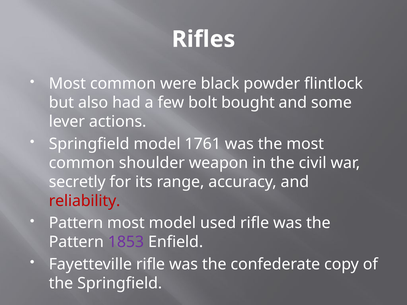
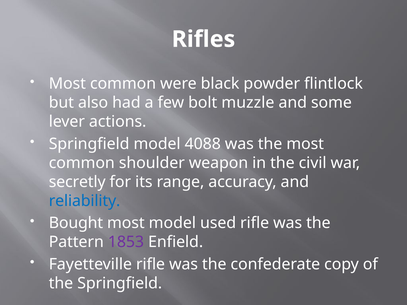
bought: bought -> muzzle
1761: 1761 -> 4088
reliability colour: red -> blue
Pattern at (76, 223): Pattern -> Bought
